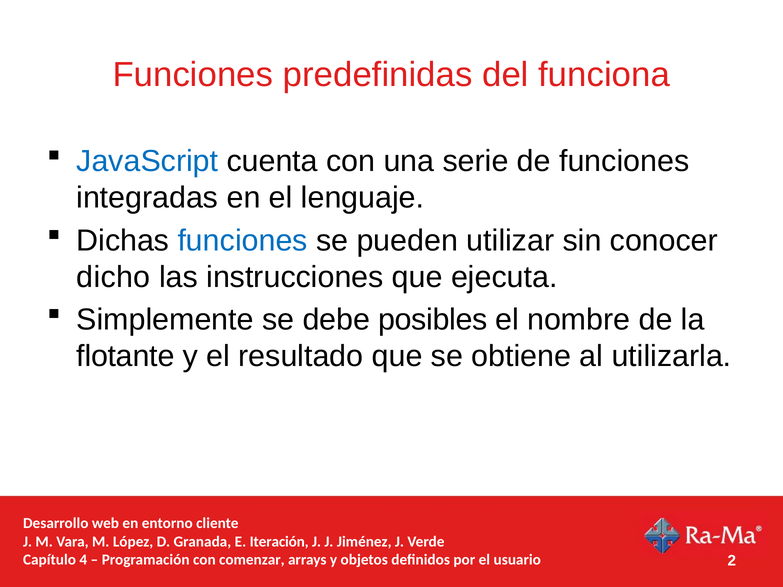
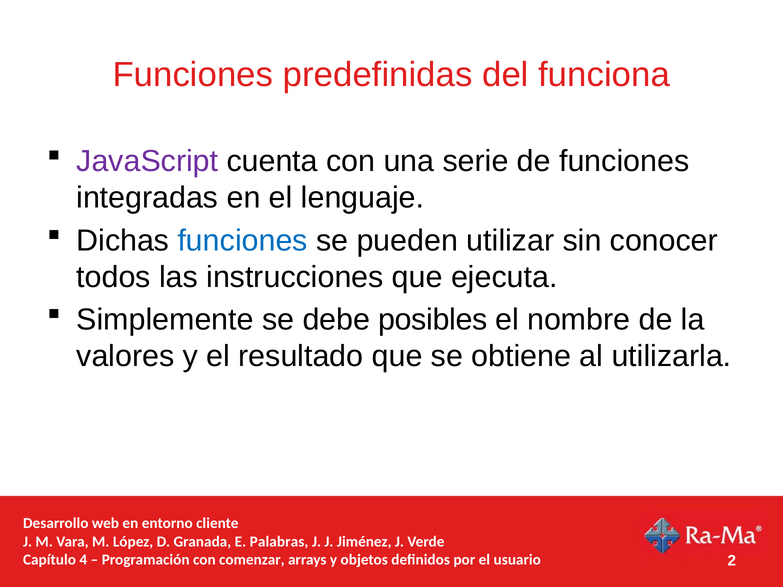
JavaScript colour: blue -> purple
dicho: dicho -> todos
flotante: flotante -> valores
Iteración: Iteración -> Palabras
